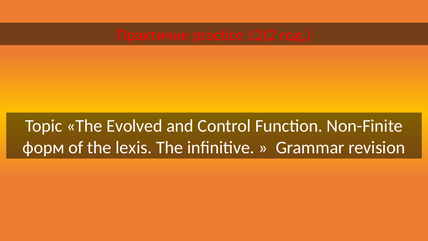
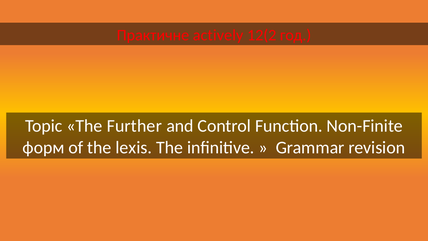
practice: practice -> actively
Evolved: Evolved -> Further
